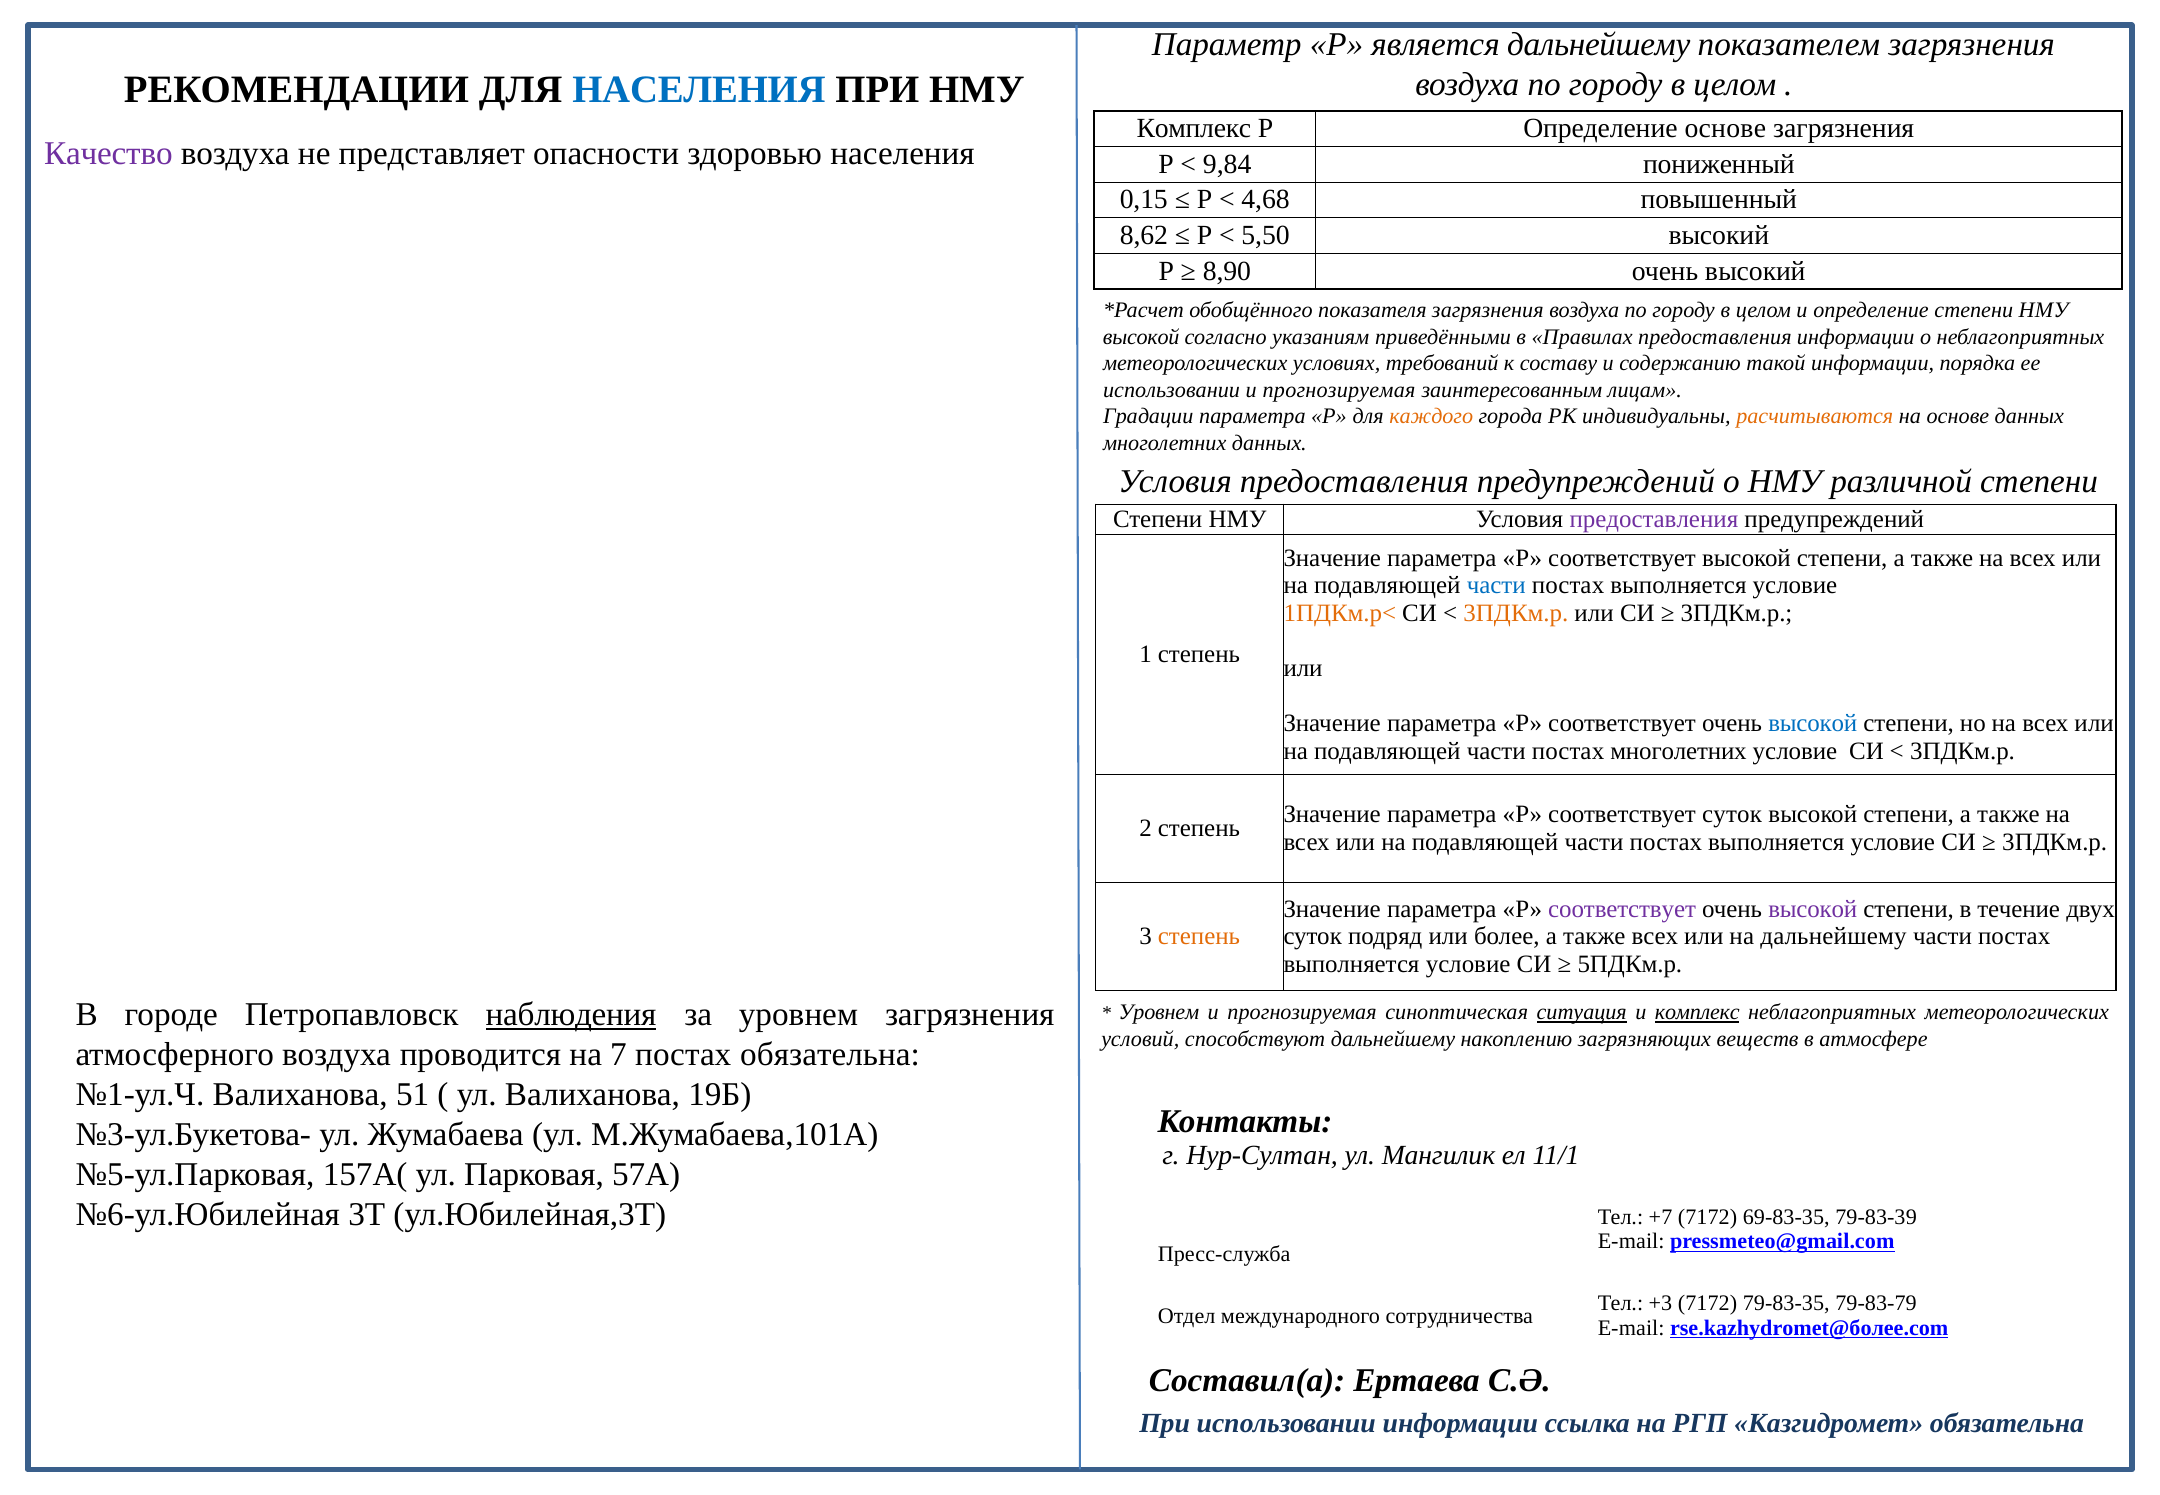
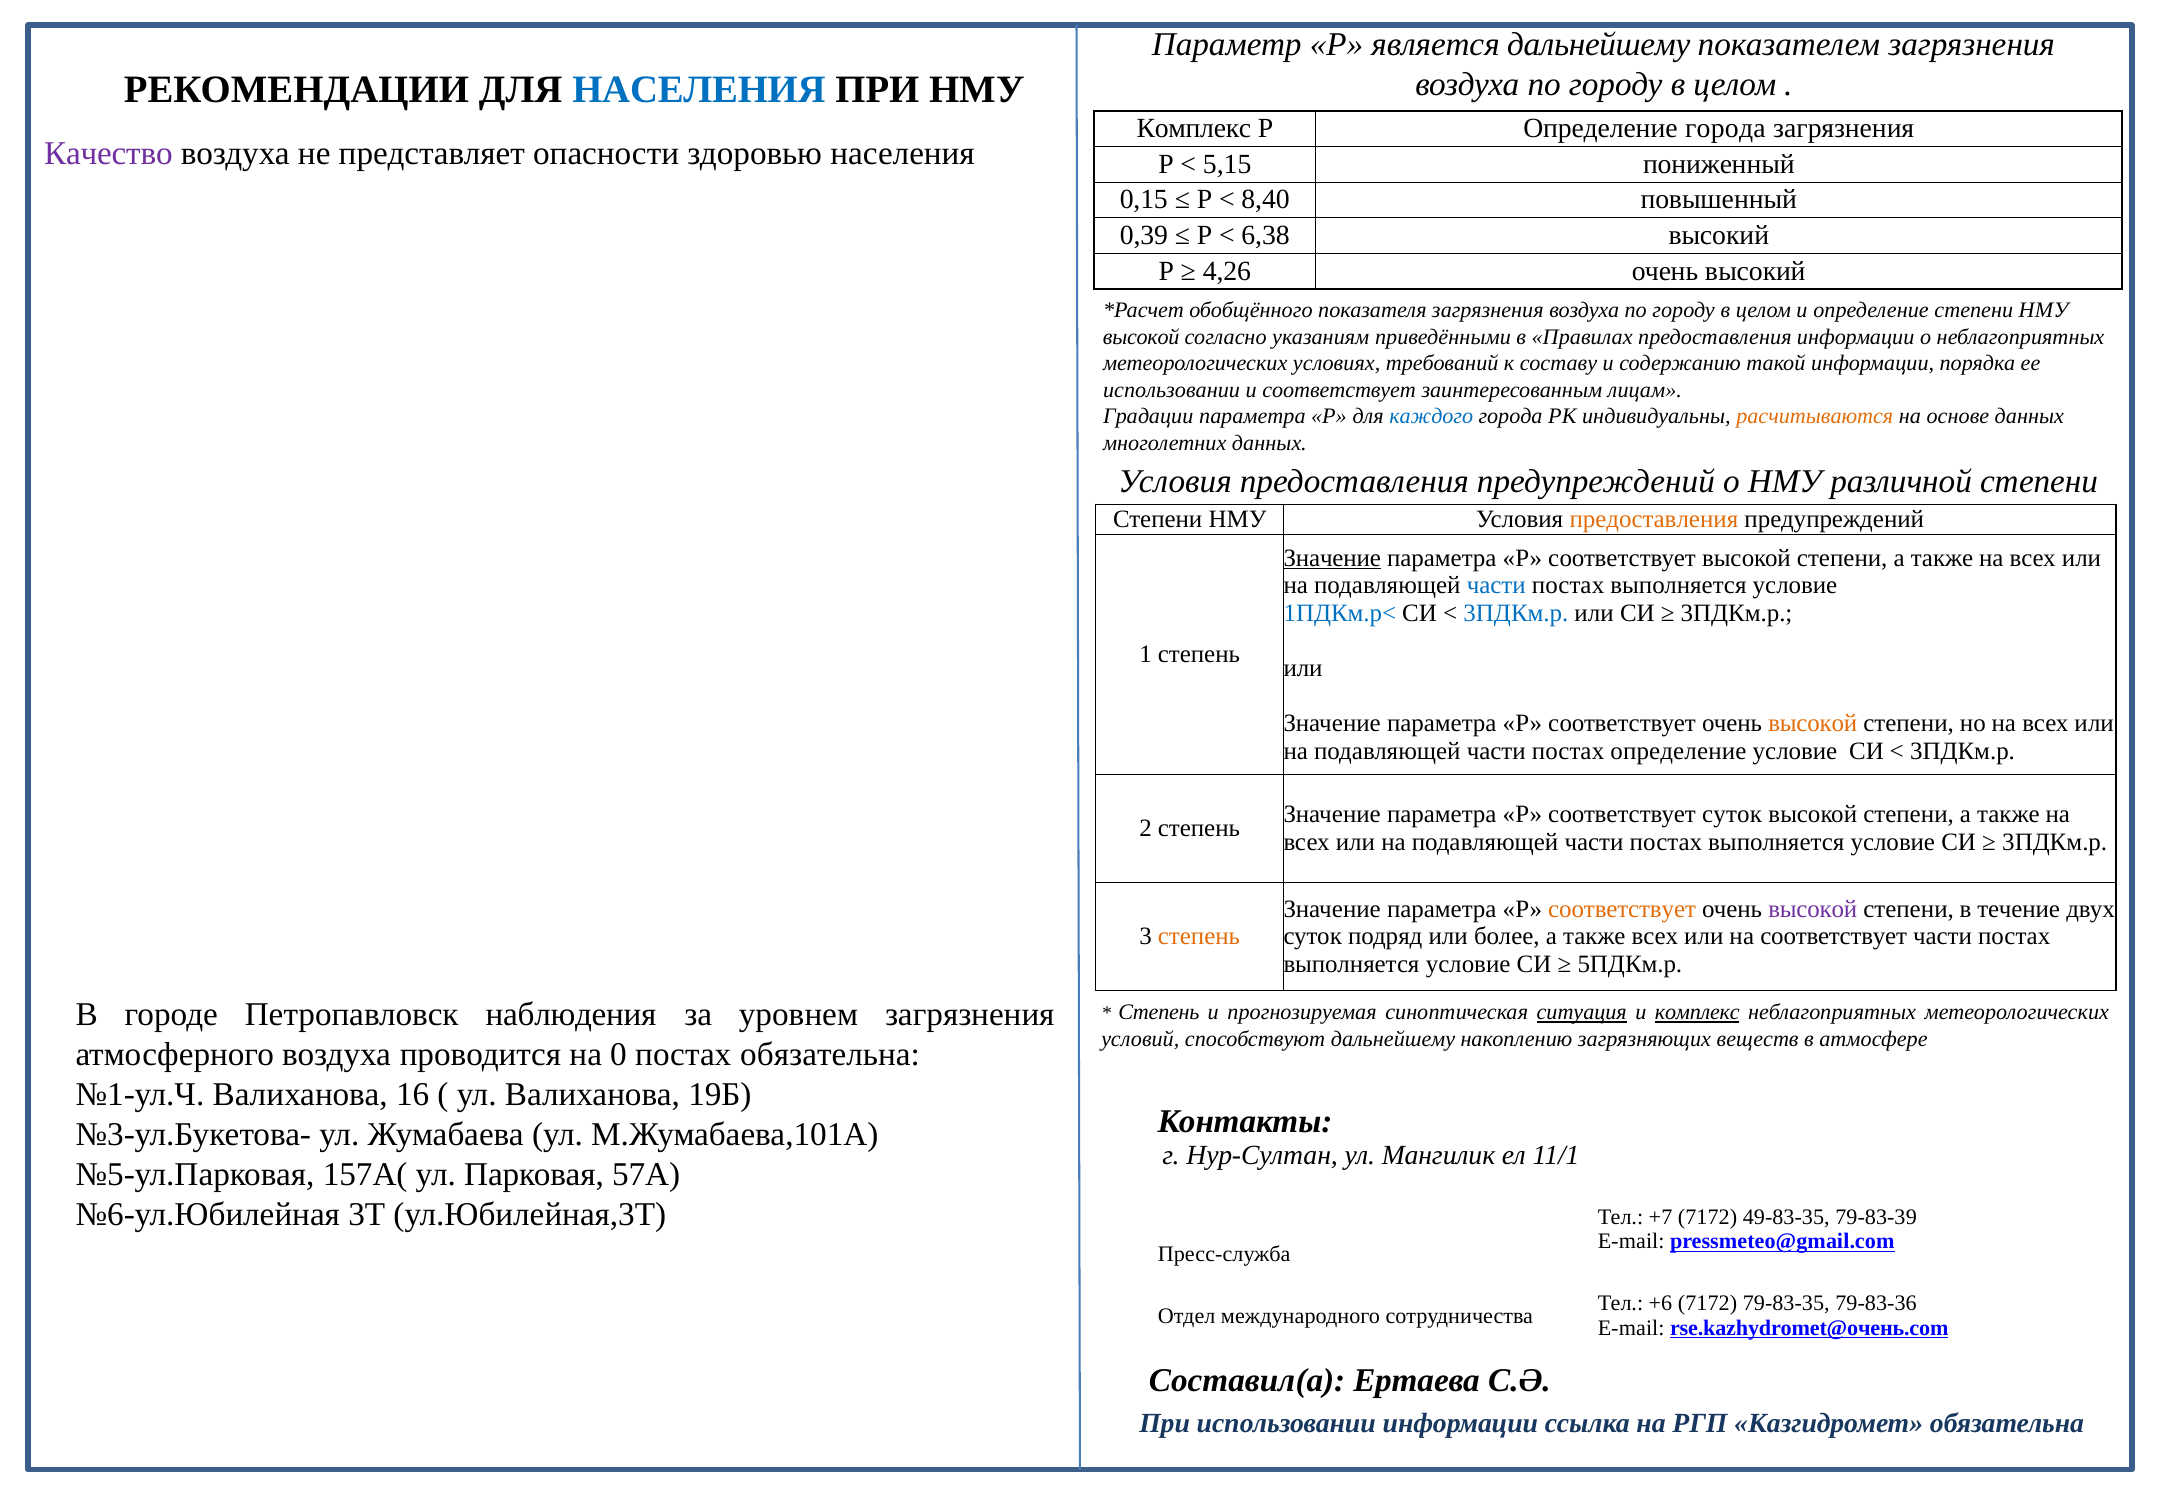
Определение основе: основе -> города
9,84: 9,84 -> 5,15
4,68: 4,68 -> 8,40
8,62: 8,62 -> 0,39
5,50: 5,50 -> 6,38
8,90: 8,90 -> 4,26
прогнозируемая at (1339, 390): прогнозируемая -> соответствует
каждого colour: orange -> blue
предоставления at (1654, 520) colour: purple -> orange
Значение at (1332, 558) underline: none -> present
1ПДКм.р< colour: orange -> blue
3ПДКм.р at (1516, 613) colour: orange -> blue
высокой at (1813, 724) colour: blue -> orange
постах многолетних: многолетних -> определение
соответствует at (1622, 909) colour: purple -> orange
на дальнейшему: дальнейшему -> соответствует
наблюдения underline: present -> none
Уровнем at (1159, 1013): Уровнем -> Степень
7: 7 -> 0
51: 51 -> 16
69-83-35: 69-83-35 -> 49-83-35
+3: +3 -> +6
79-83-79: 79-83-79 -> 79-83-36
rse.kazhydromet@более.com: rse.kazhydromet@более.com -> rse.kazhydromet@очень.com
